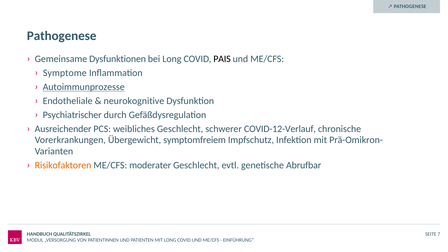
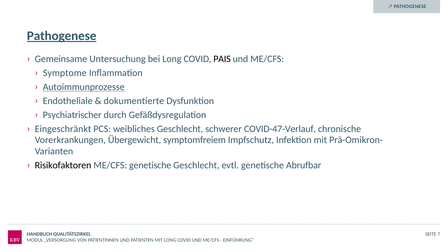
Pathogenese at (62, 36) underline: none -> present
Dysfunktionen: Dysfunktionen -> Untersuchung
neurokognitive: neurokognitive -> dokumentierte
Ausreichender: Ausreichender -> Eingeschränkt
COVID-12-Verlauf: COVID-12-Verlauf -> COVID-47-Verlauf
Risikofaktoren colour: orange -> black
ME/CFS moderater: moderater -> genetische
